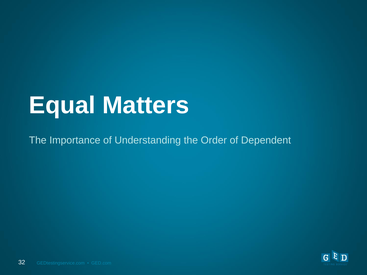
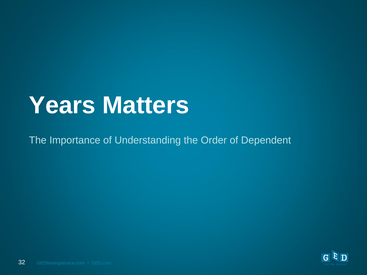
Equal: Equal -> Years
